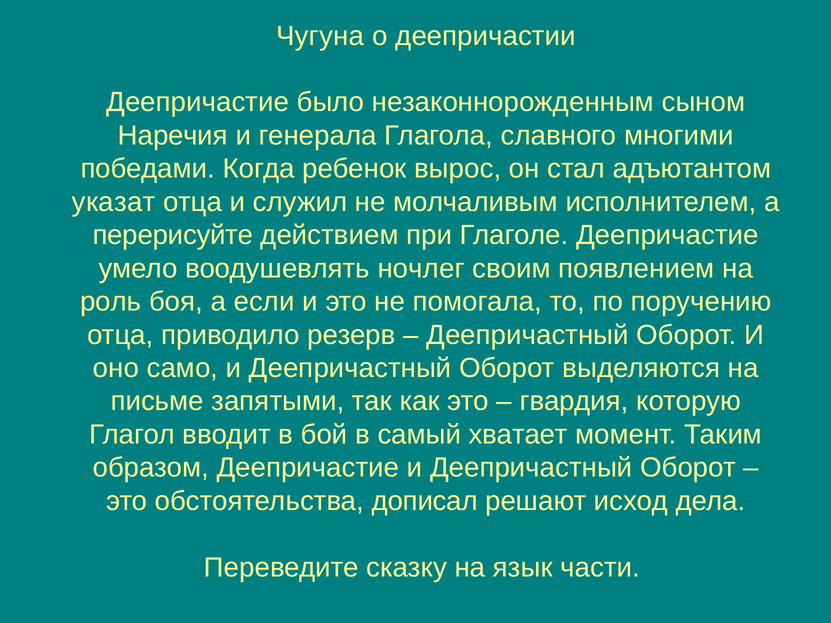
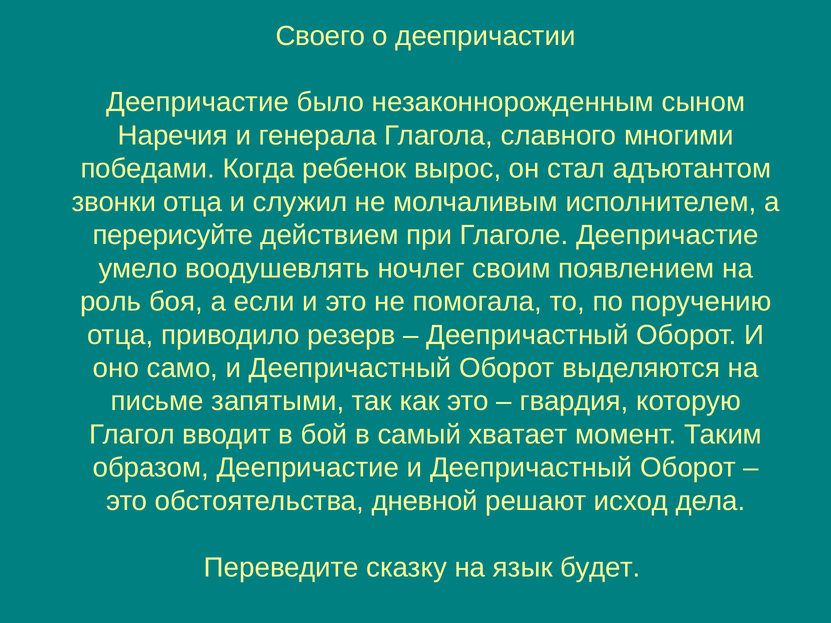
Чугуна: Чугуна -> Своего
указат: указат -> звонки
дописал: дописал -> дневной
части: части -> будет
